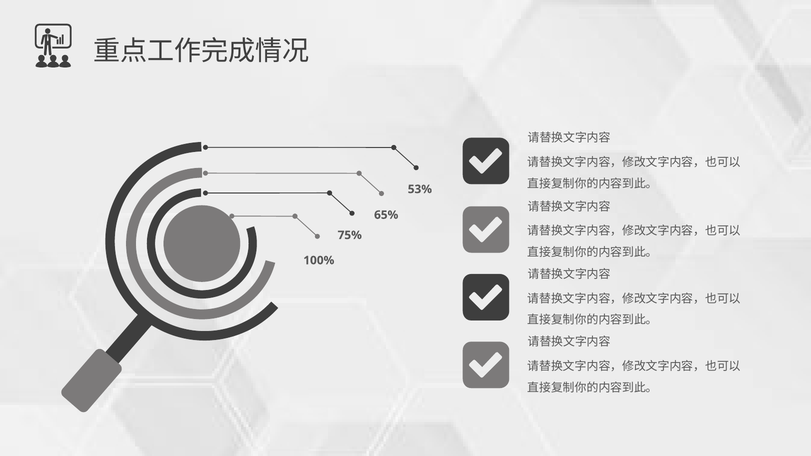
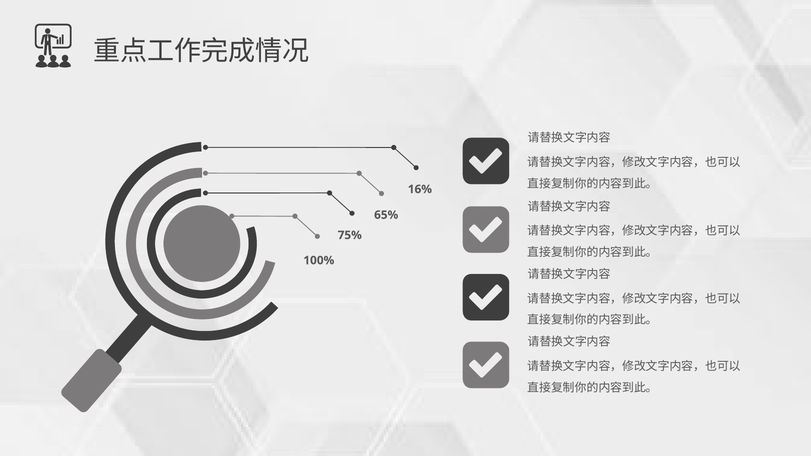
53%: 53% -> 16%
